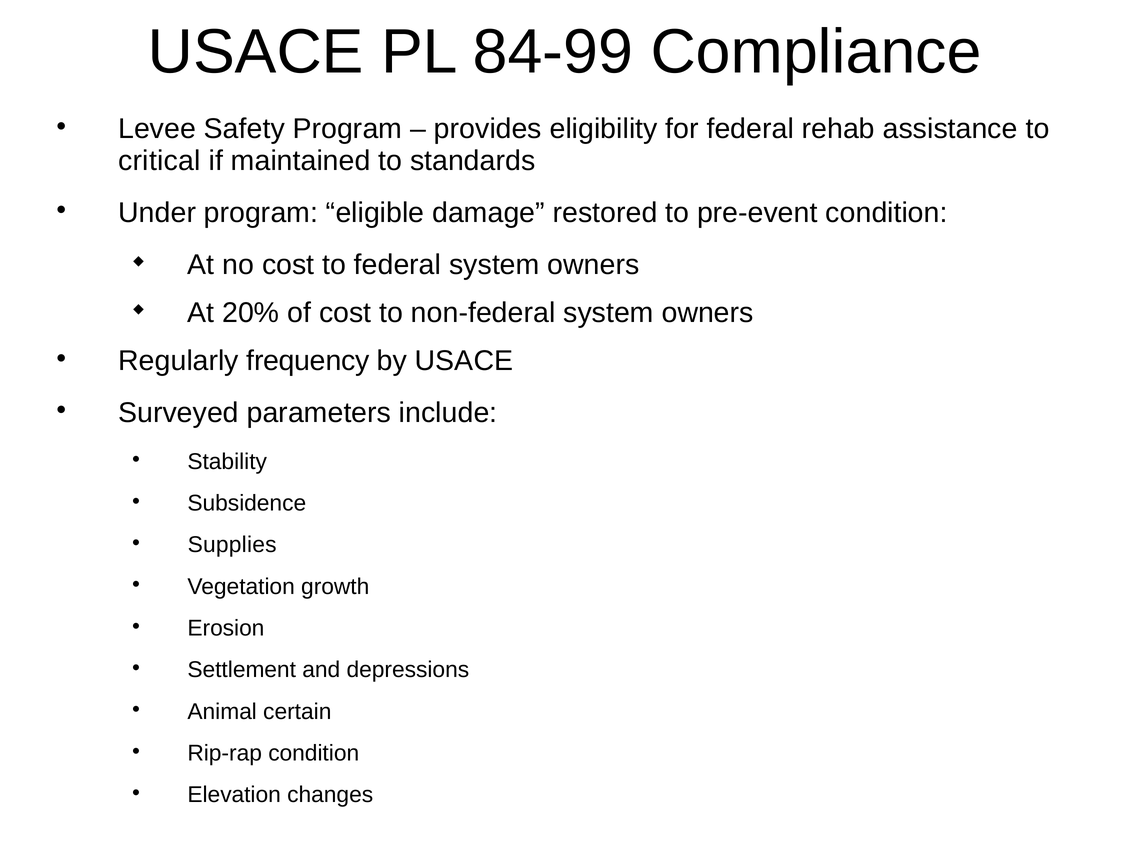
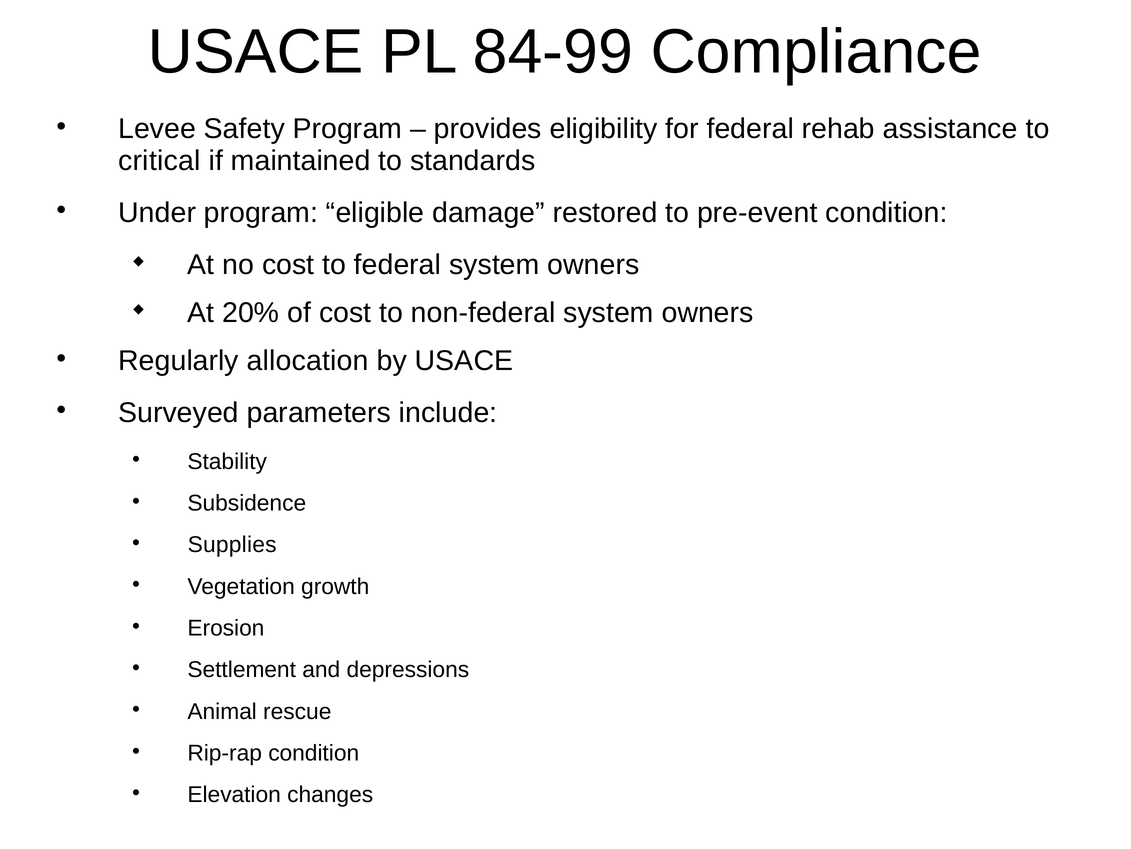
frequency: frequency -> allocation
certain: certain -> rescue
